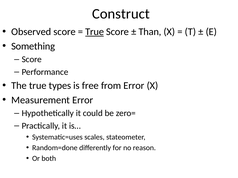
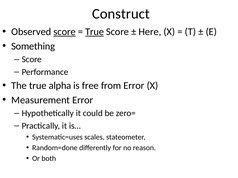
score at (65, 32) underline: none -> present
Than: Than -> Here
types: types -> alpha
